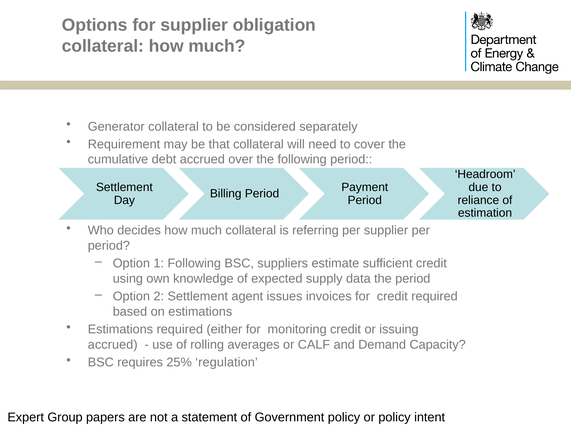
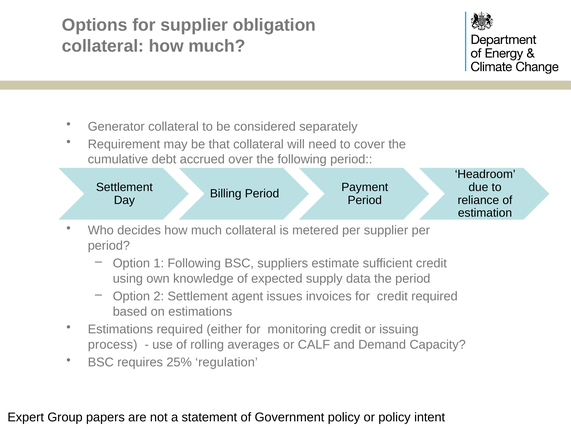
referring: referring -> metered
accrued at (113, 345): accrued -> process
